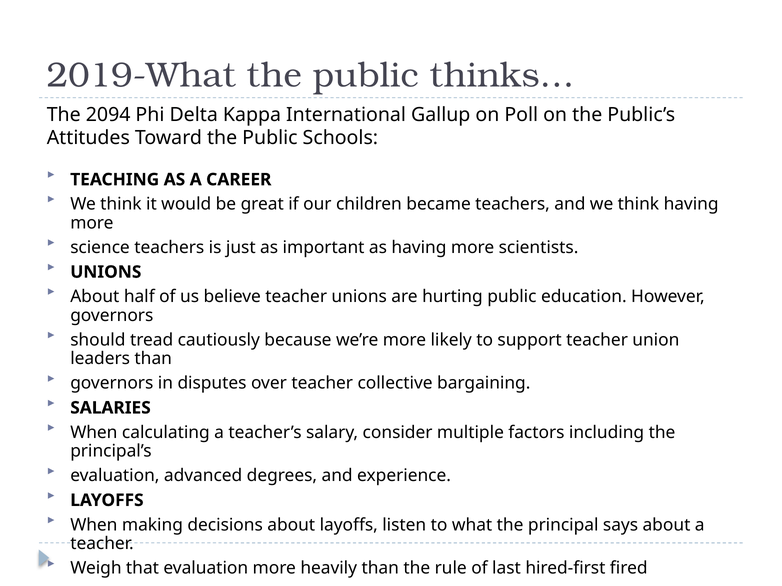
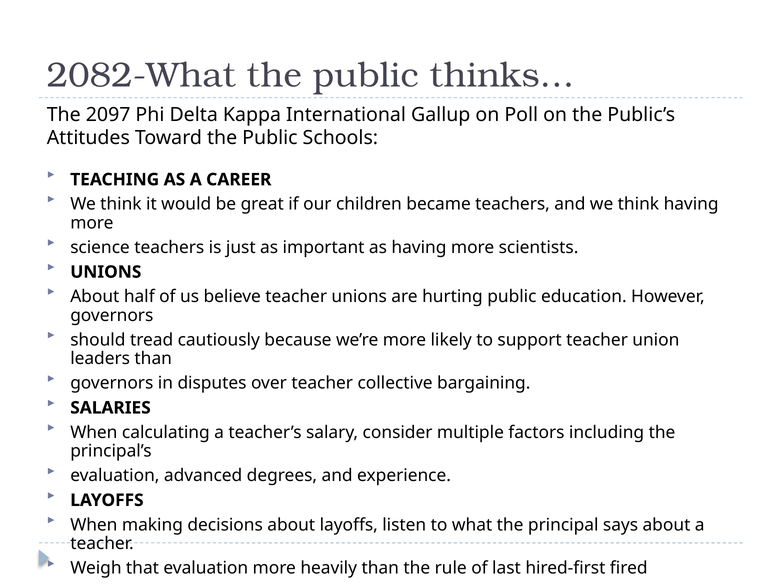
2019-What: 2019-What -> 2082-What
2094: 2094 -> 2097
